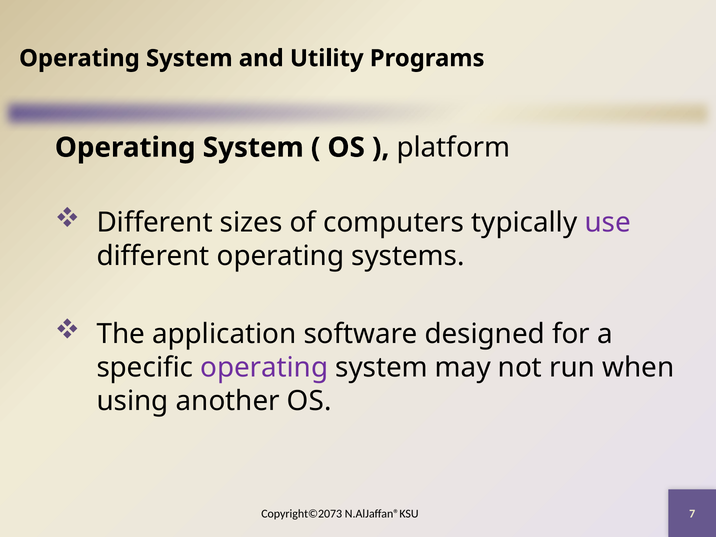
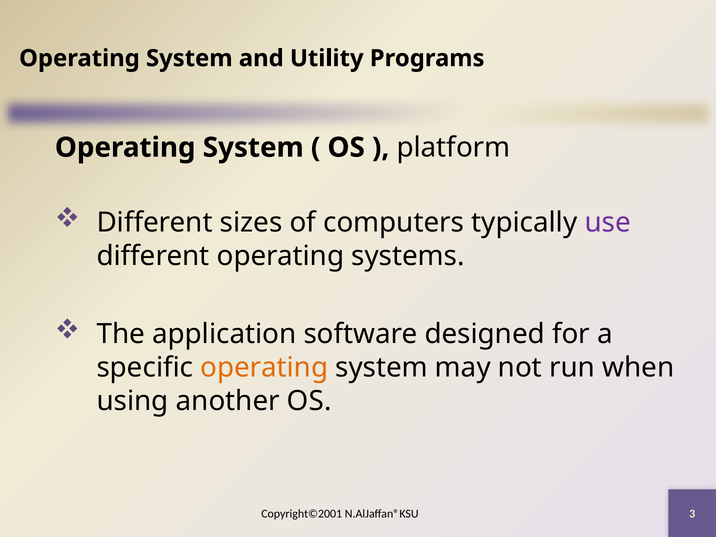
operating at (264, 368) colour: purple -> orange
Copyright©2073: Copyright©2073 -> Copyright©2001
7: 7 -> 3
